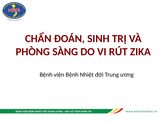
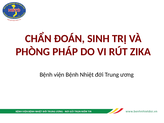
SÀNG: SÀNG -> PHÁP
